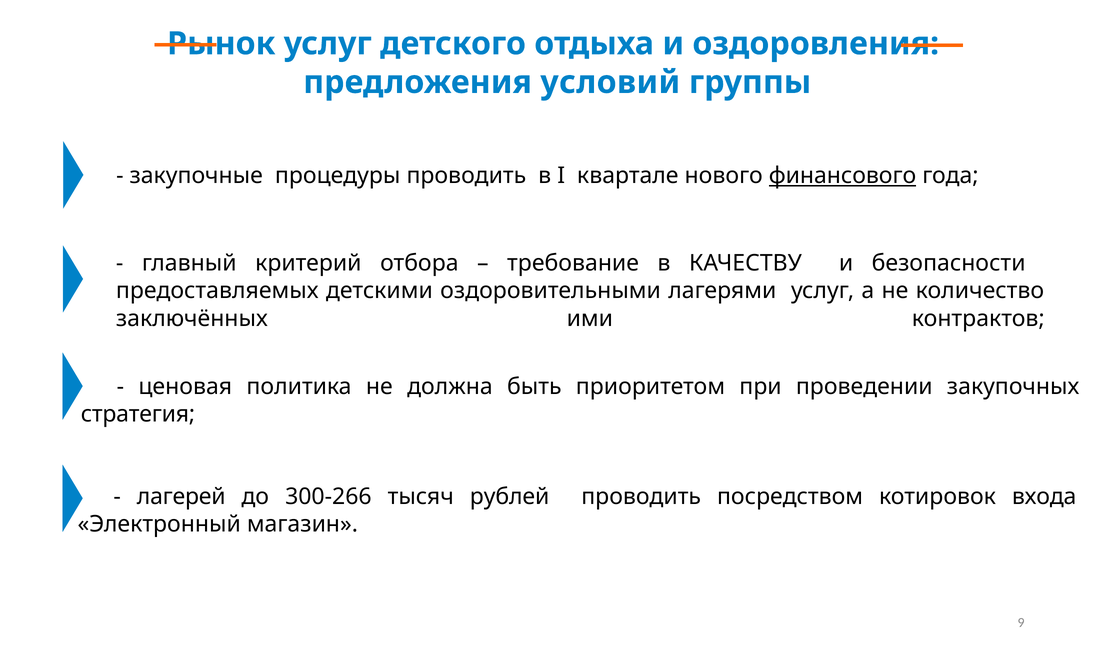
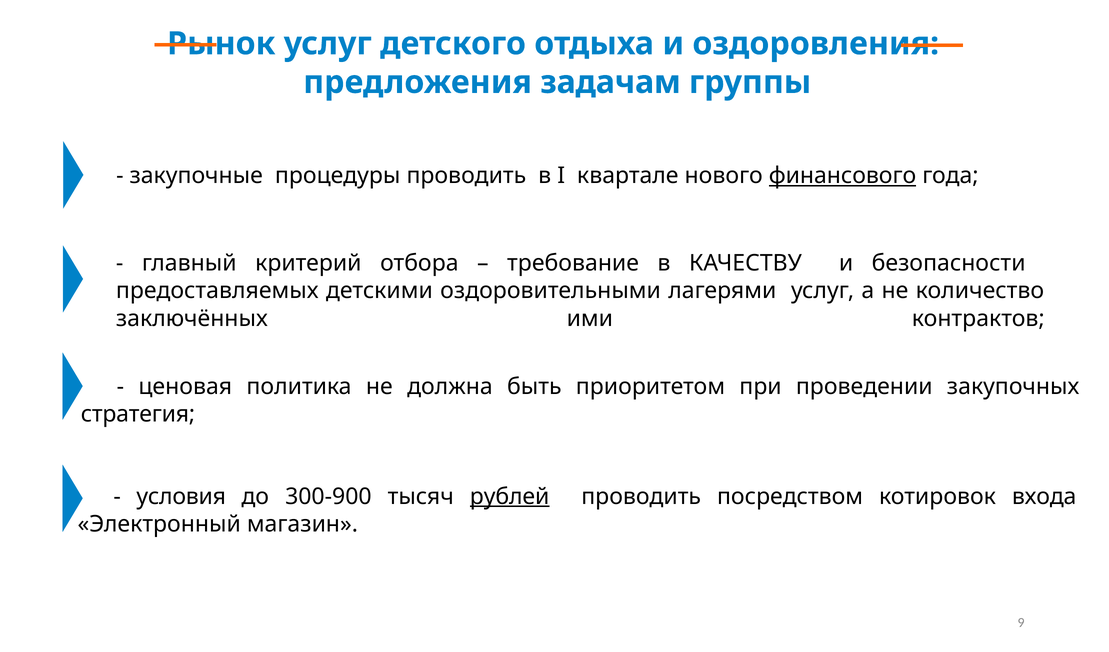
условий: условий -> задачам
лагерей: лагерей -> условия
300-266: 300-266 -> 300-900
рублей underline: none -> present
